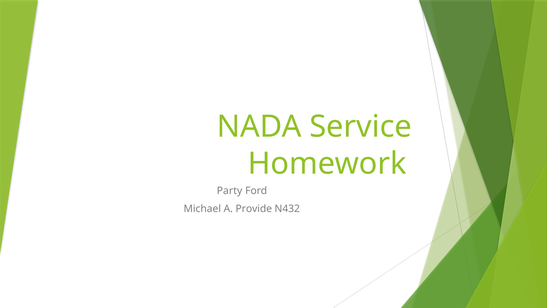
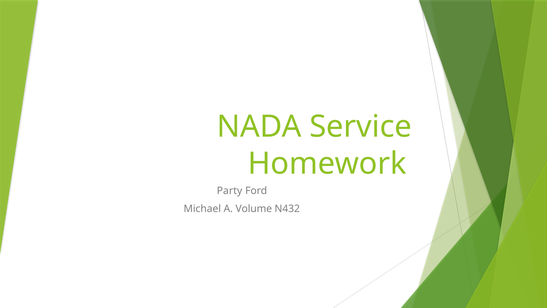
Provide: Provide -> Volume
